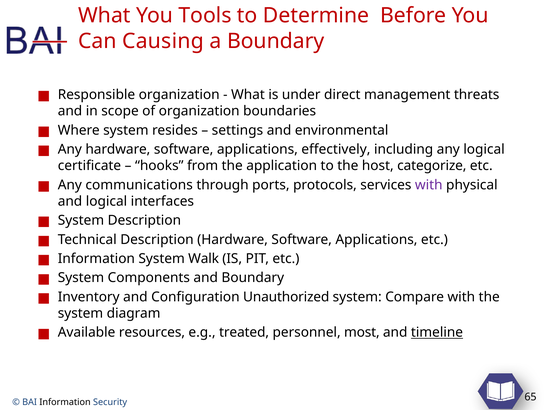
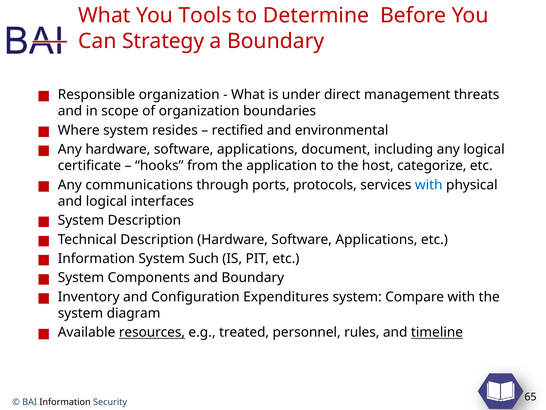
Causing: Causing -> Strategy
settings: settings -> rectified
effectively: effectively -> document
with at (429, 185) colour: purple -> blue
Walk: Walk -> Such
Unauthorized: Unauthorized -> Expenditures
resources underline: none -> present
most: most -> rules
